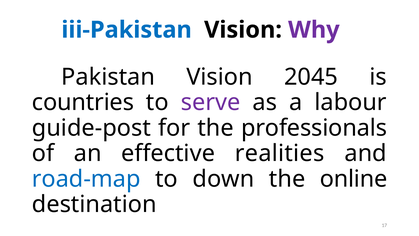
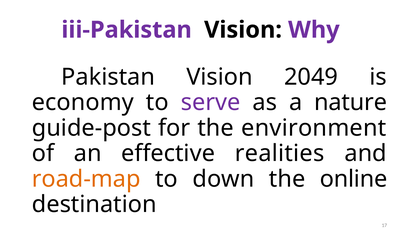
iii-Pakistan colour: blue -> purple
2045: 2045 -> 2049
countries: countries -> economy
labour: labour -> nature
professionals: professionals -> environment
road-map colour: blue -> orange
